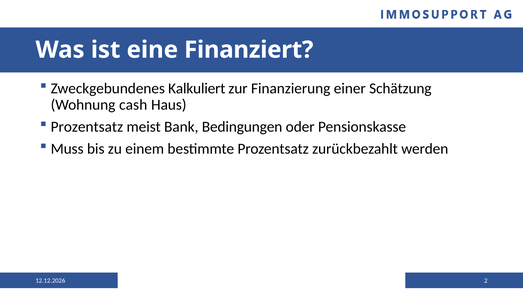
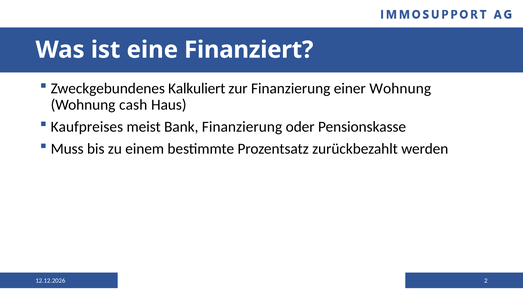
einer Schätzung: Schätzung -> Wohnung
Prozentsatz at (87, 127): Prozentsatz -> Kaufpreises
Bank Bedingungen: Bedingungen -> Finanzierung
